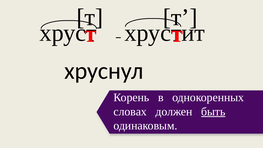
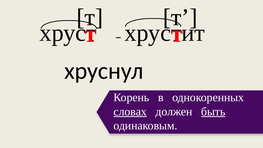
словах underline: none -> present
